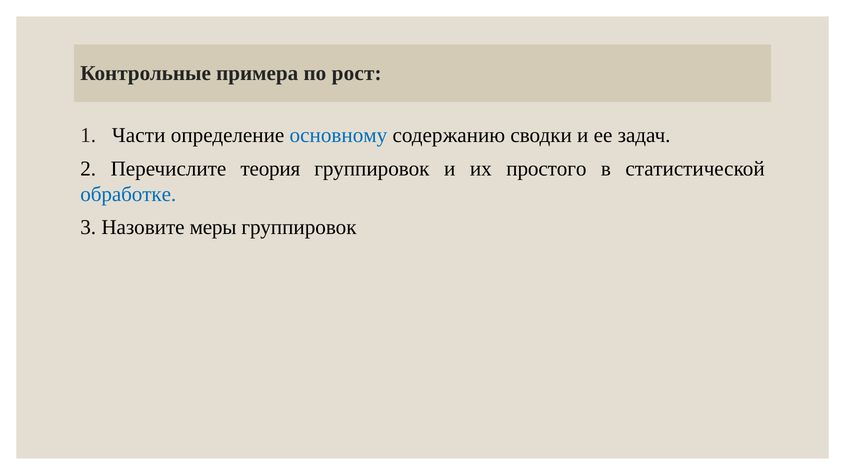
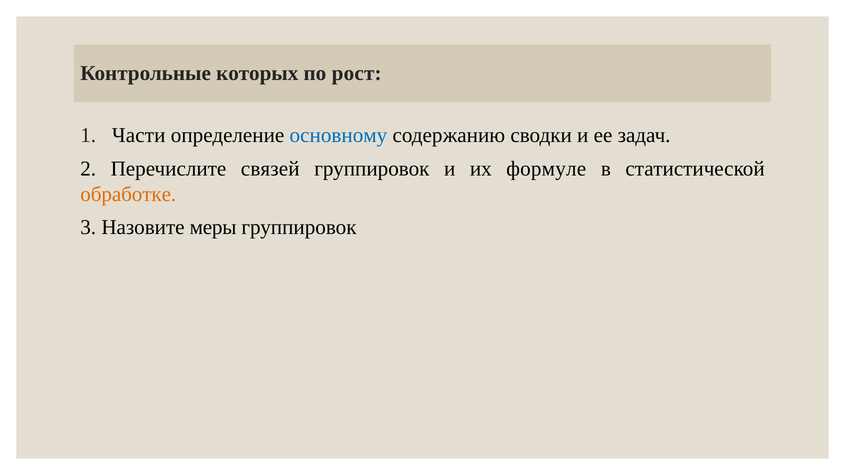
примера: примера -> которых
теория: теория -> связей
простого: простого -> формуле
обработке colour: blue -> orange
